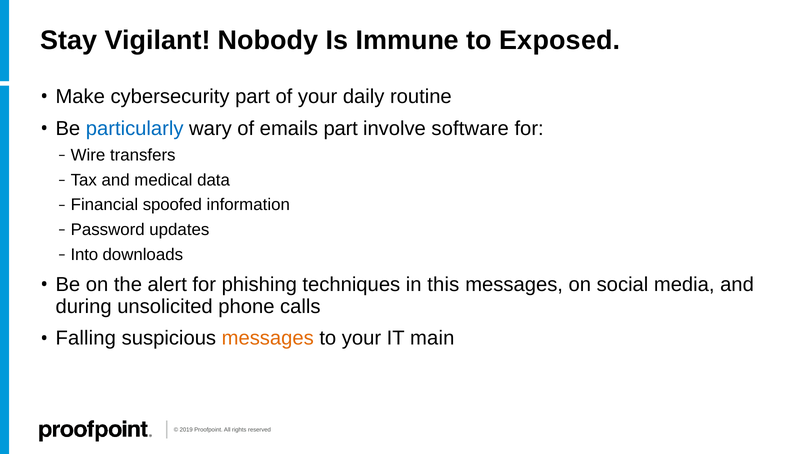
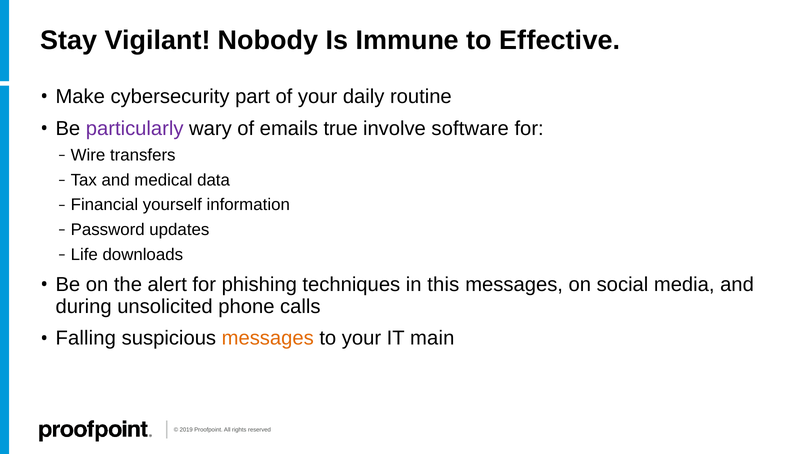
Exposed: Exposed -> Effective
particularly colour: blue -> purple
emails part: part -> true
spoofed: spoofed -> yourself
Into: Into -> Life
